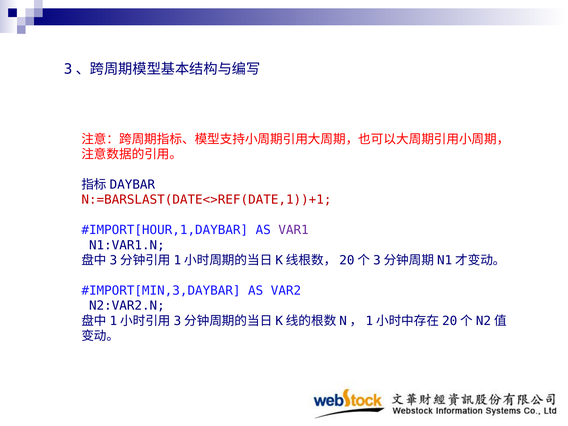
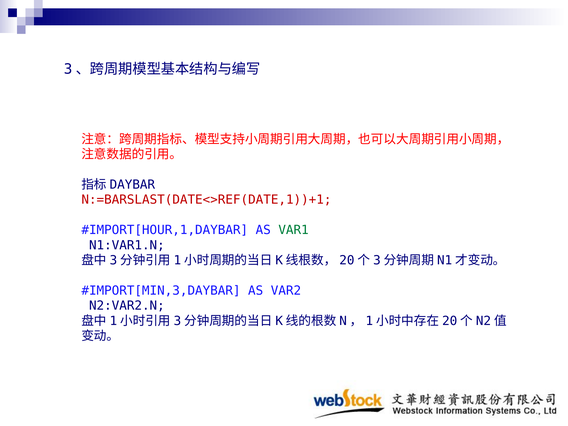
VAR1 colour: purple -> green
